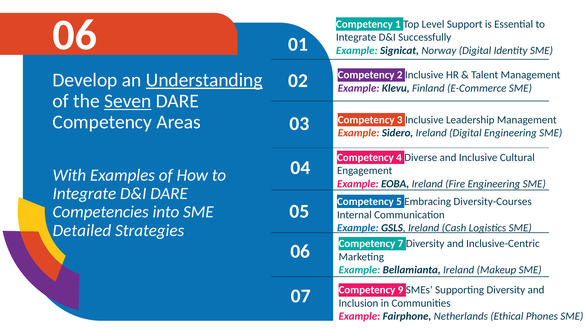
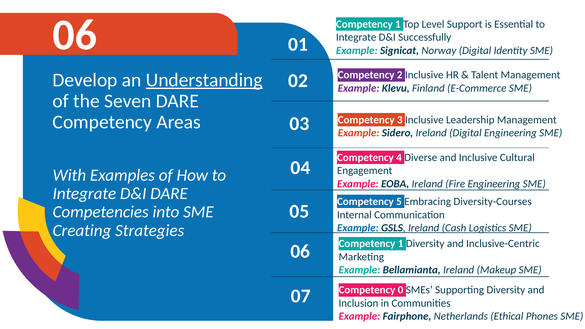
Seven underline: present -> none
Detailed: Detailed -> Creating
7 at (401, 244): 7 -> 1
9: 9 -> 0
